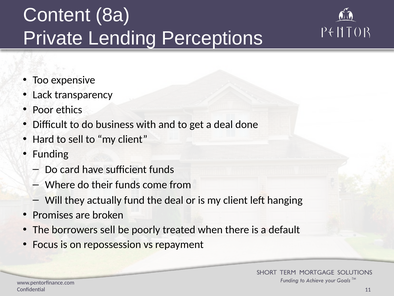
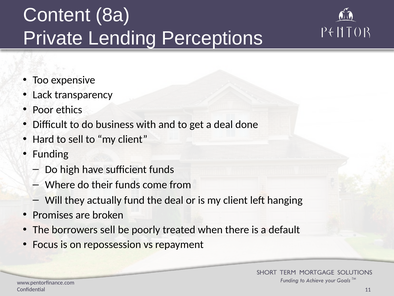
card: card -> high
